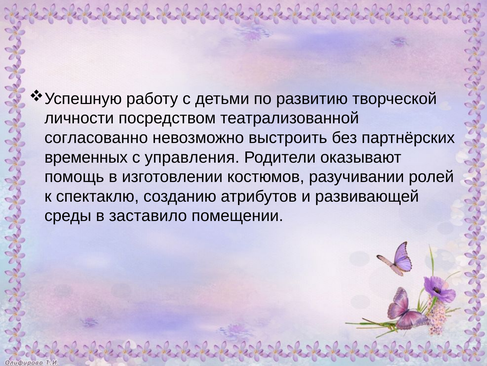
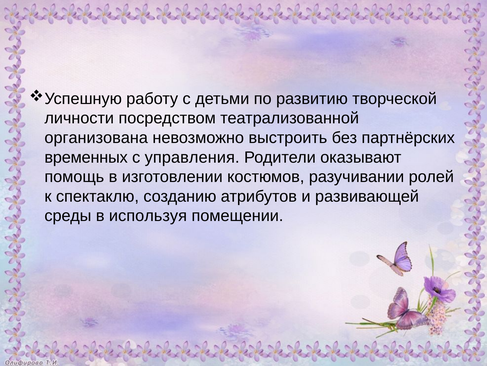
согласованно: согласованно -> организована
заставило: заставило -> используя
